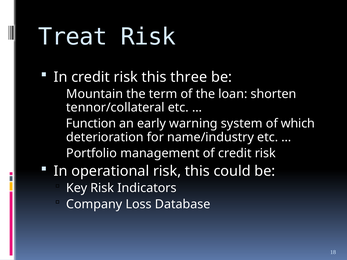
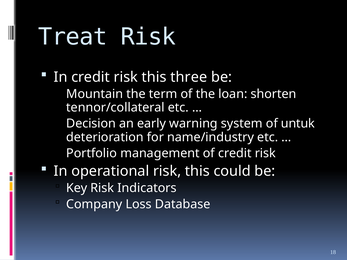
Function: Function -> Decision
which: which -> untuk
